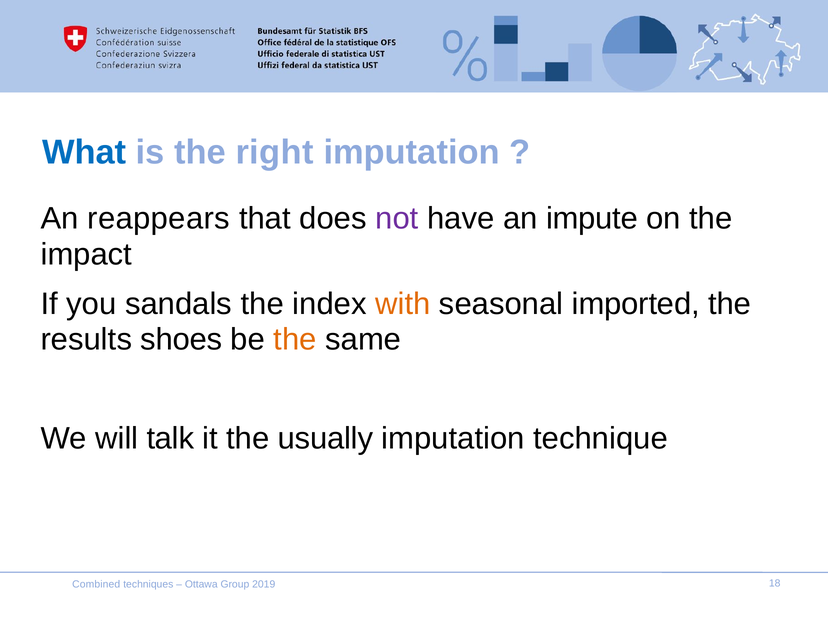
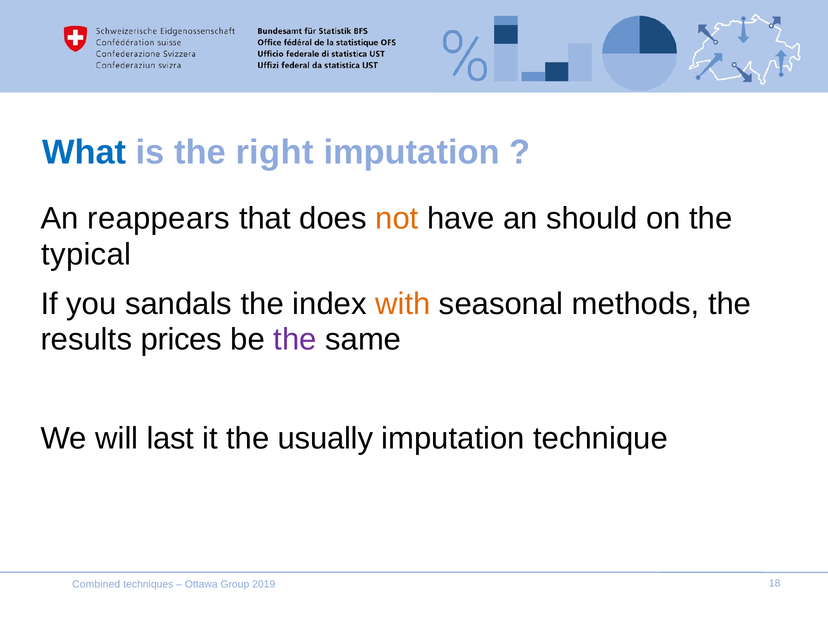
not colour: purple -> orange
impute: impute -> should
impact: impact -> typical
imported: imported -> methods
shoes: shoes -> prices
the at (295, 339) colour: orange -> purple
talk: talk -> last
